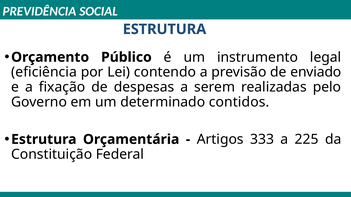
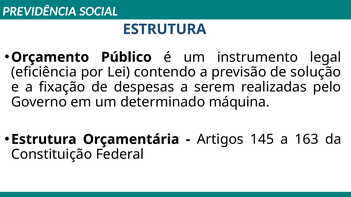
enviado: enviado -> solução
contidos: contidos -> máquina
333: 333 -> 145
225: 225 -> 163
